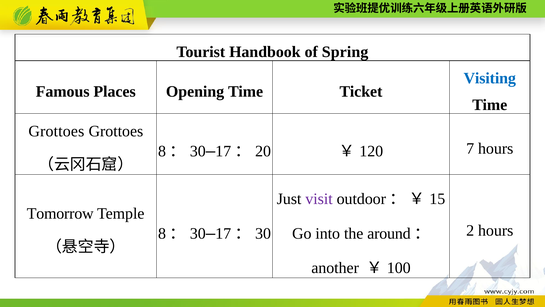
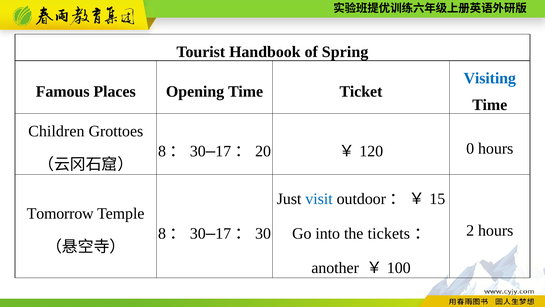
Grottoes at (56, 131): Grottoes -> Children
7: 7 -> 0
visit colour: purple -> blue
around: around -> tickets
